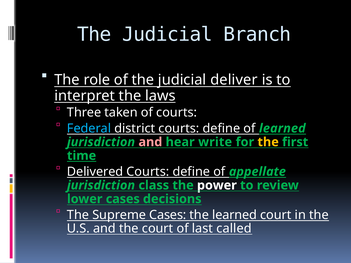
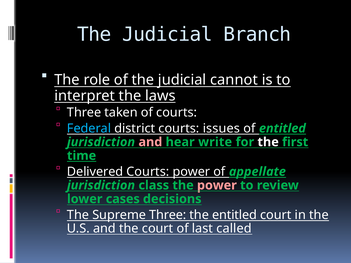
deliver: deliver -> cannot
district courts define: define -> issues
of learned: learned -> entitled
the at (268, 142) colour: yellow -> white
define at (191, 172): define -> power
power at (217, 185) colour: white -> pink
Supreme Cases: Cases -> Three
the learned: learned -> entitled
